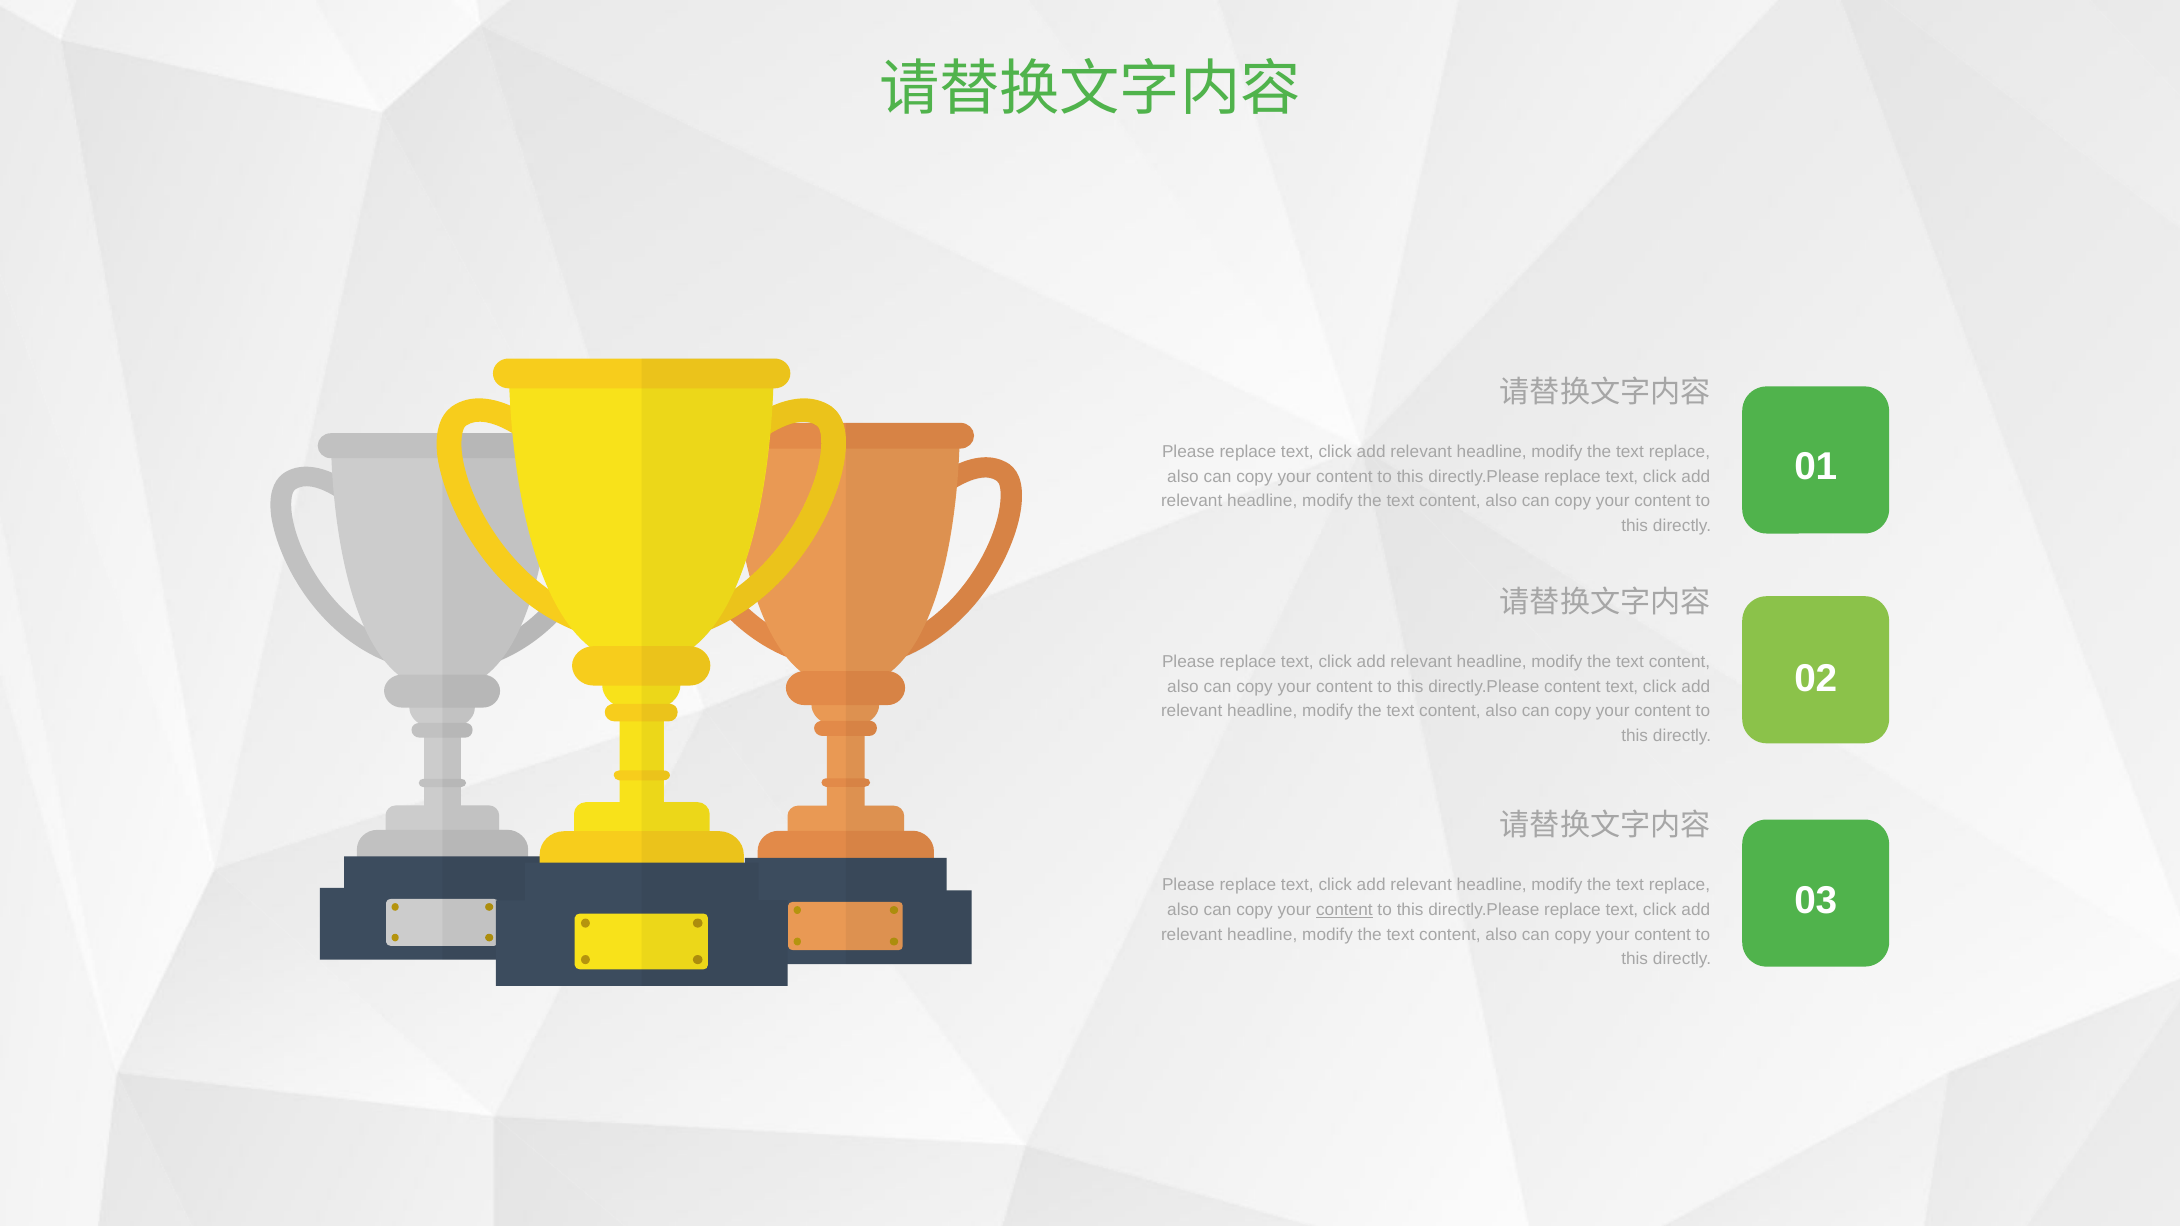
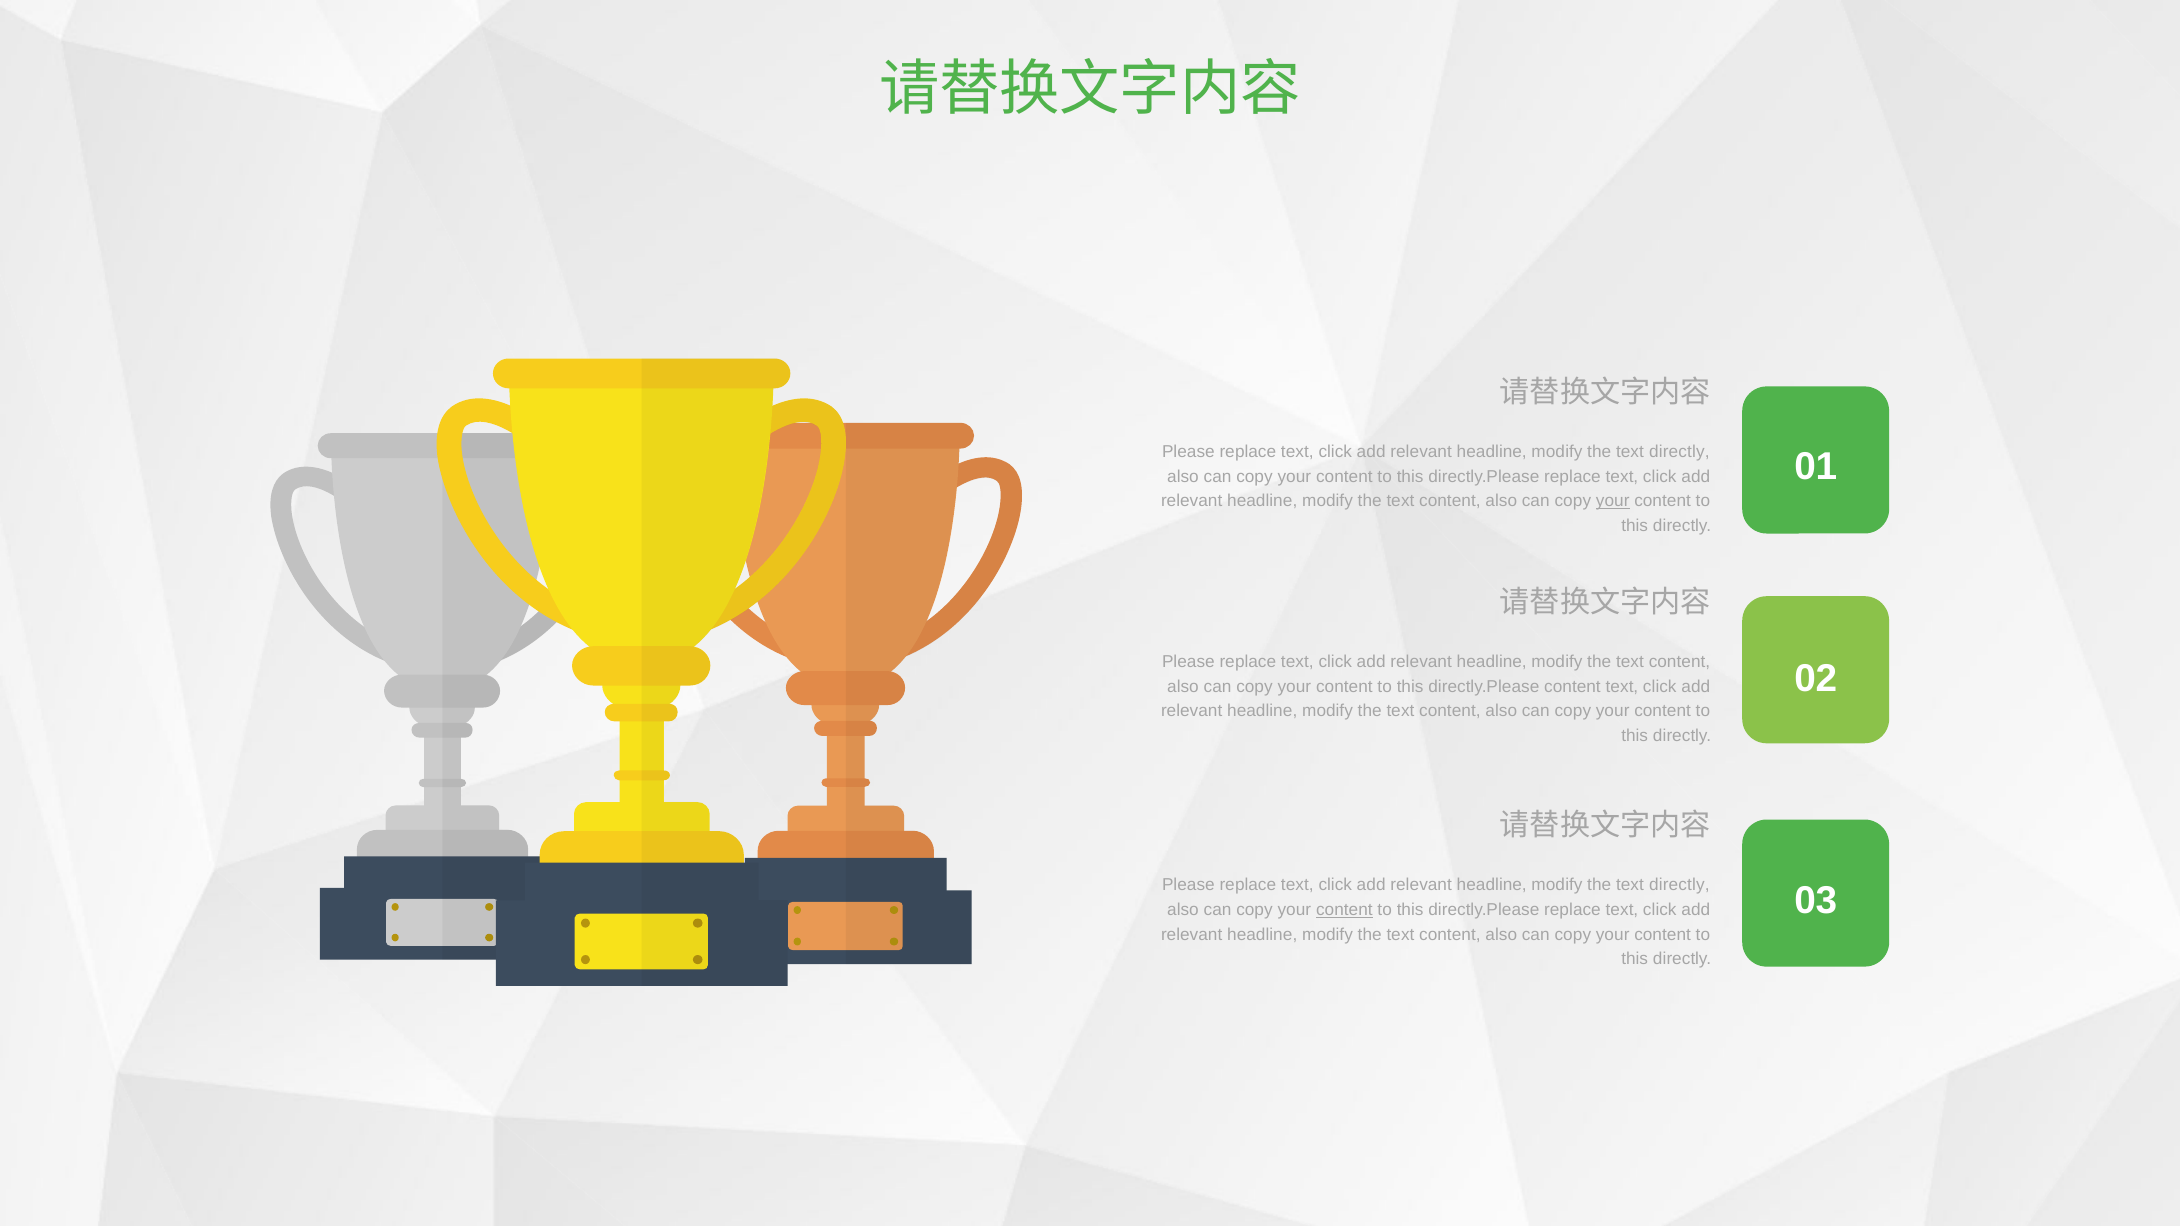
replace at (1679, 452): replace -> directly
your at (1613, 501) underline: none -> present
replace at (1679, 885): replace -> directly
